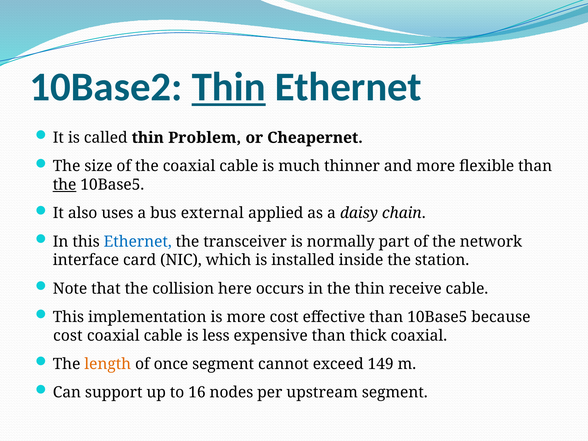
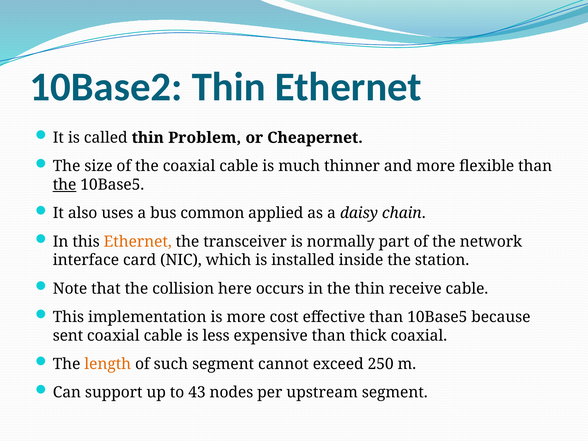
Thin at (229, 87) underline: present -> none
external: external -> common
Ethernet at (138, 242) colour: blue -> orange
cost at (68, 336): cost -> sent
once: once -> such
149: 149 -> 250
16: 16 -> 43
